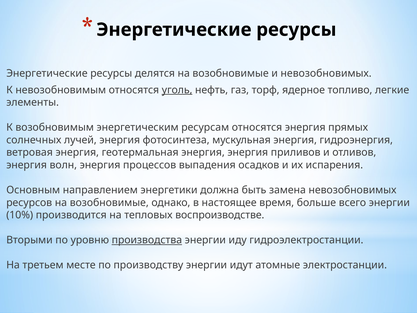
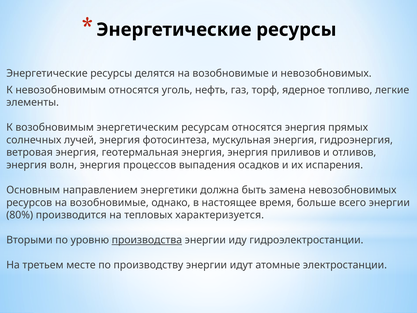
уголь underline: present -> none
10%: 10% -> 80%
воспроизводстве: воспроизводстве -> характеризуется
